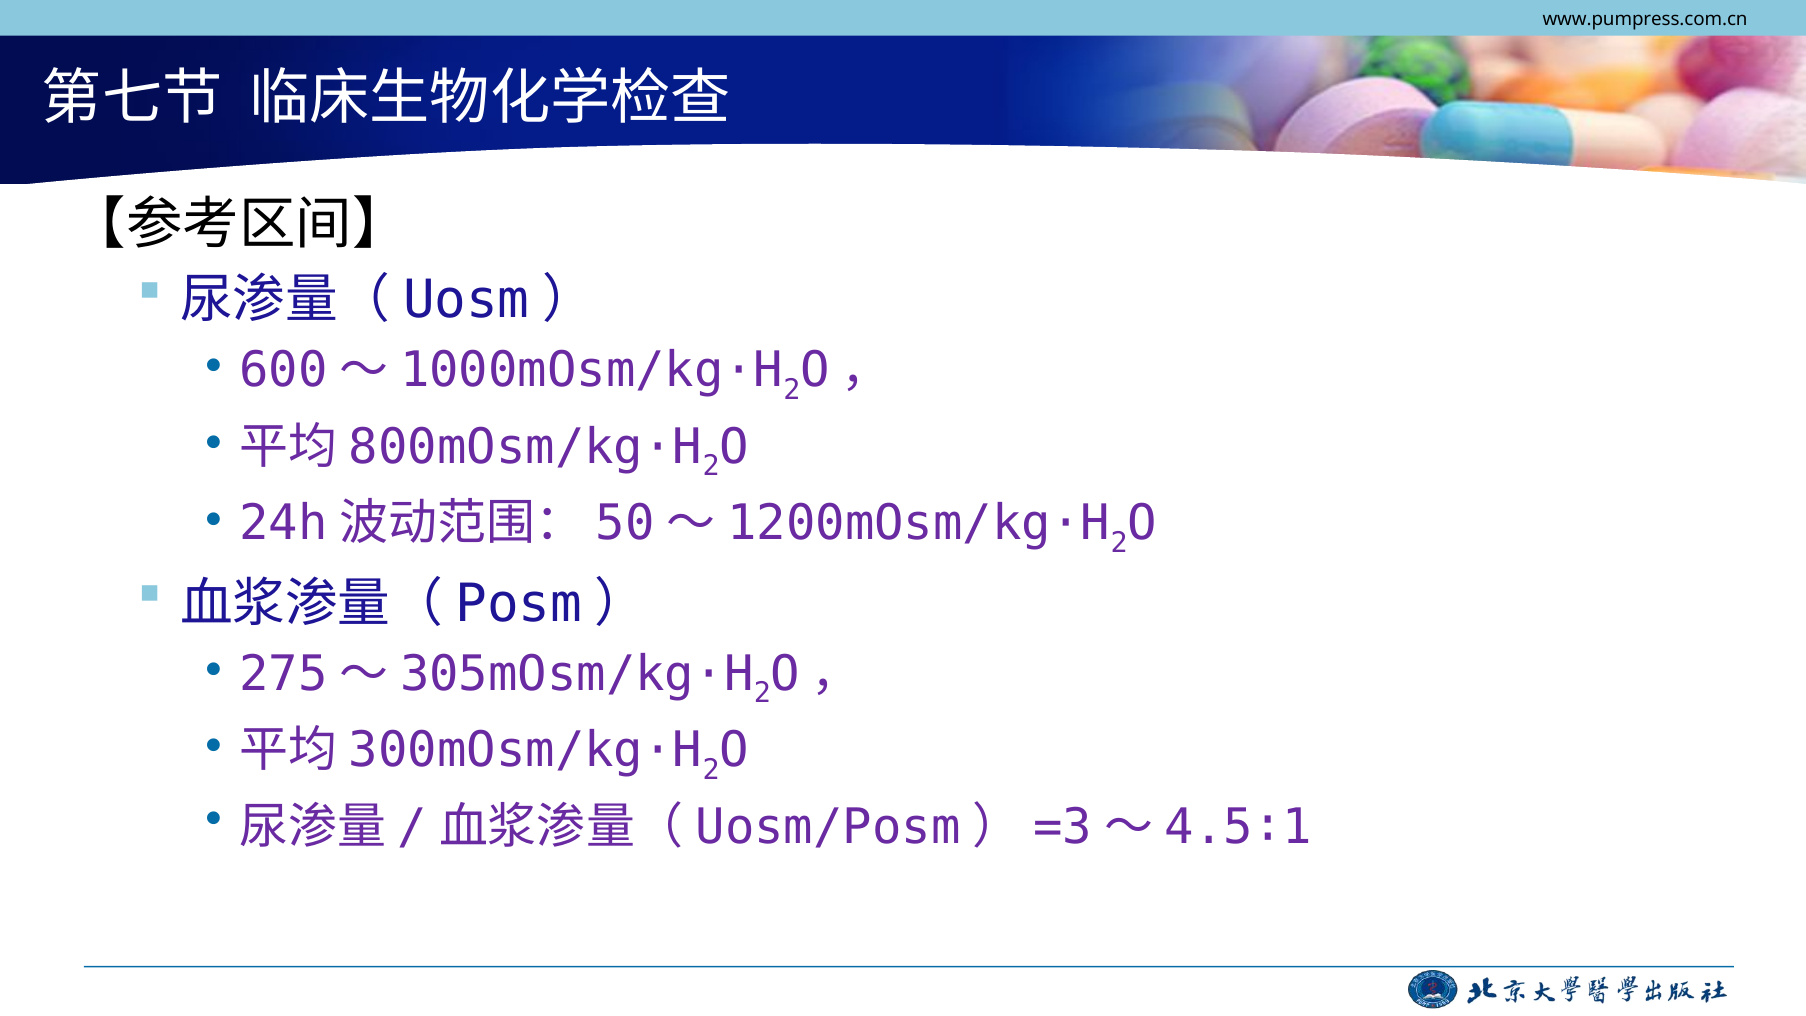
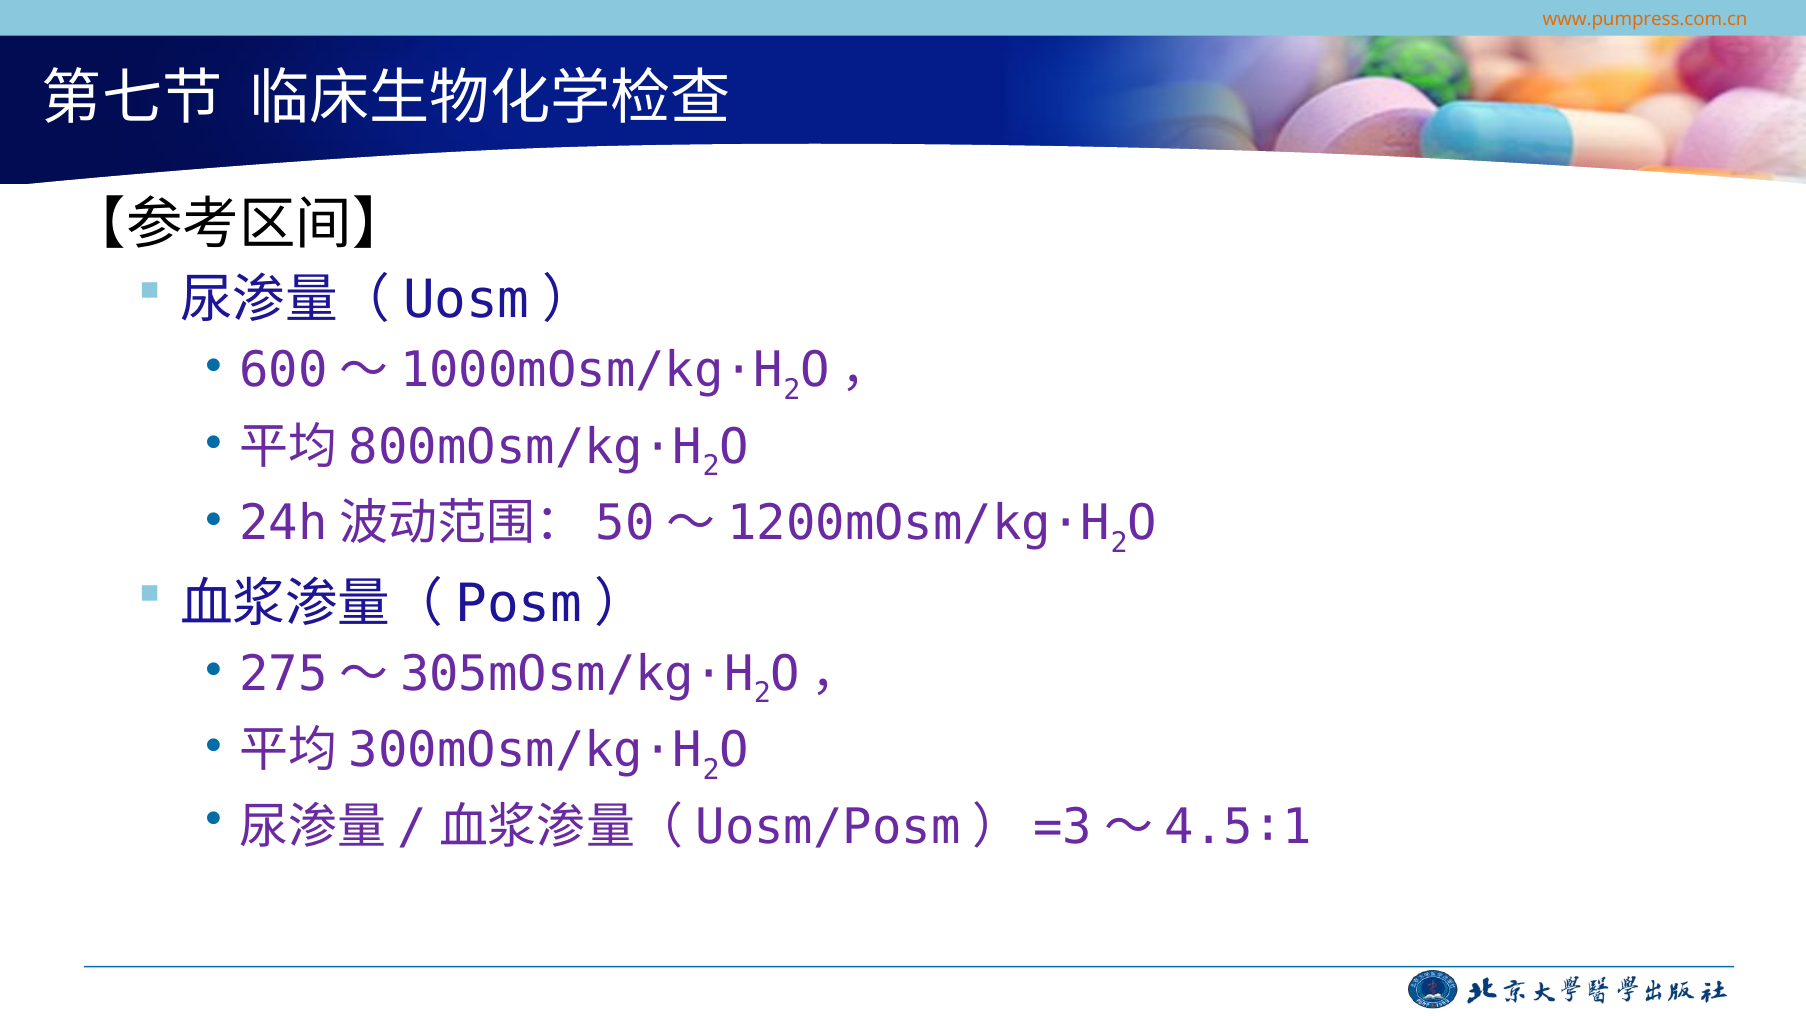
www.pumpress.com.cn colour: black -> orange
